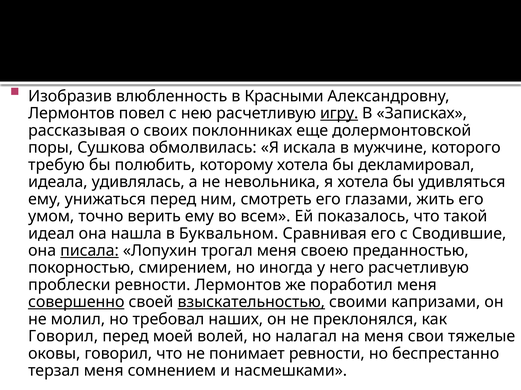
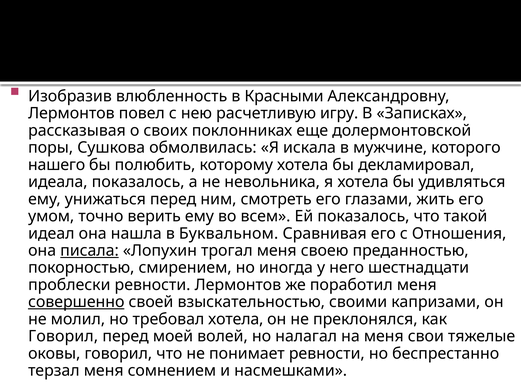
игру underline: present -> none
требую: требую -> нашего
идеала удивлялась: удивлялась -> показалось
Сводившие: Сводившие -> Отношения
него расчетливую: расчетливую -> шестнадцати
взыскательностью underline: present -> none
требовал наших: наших -> хотела
